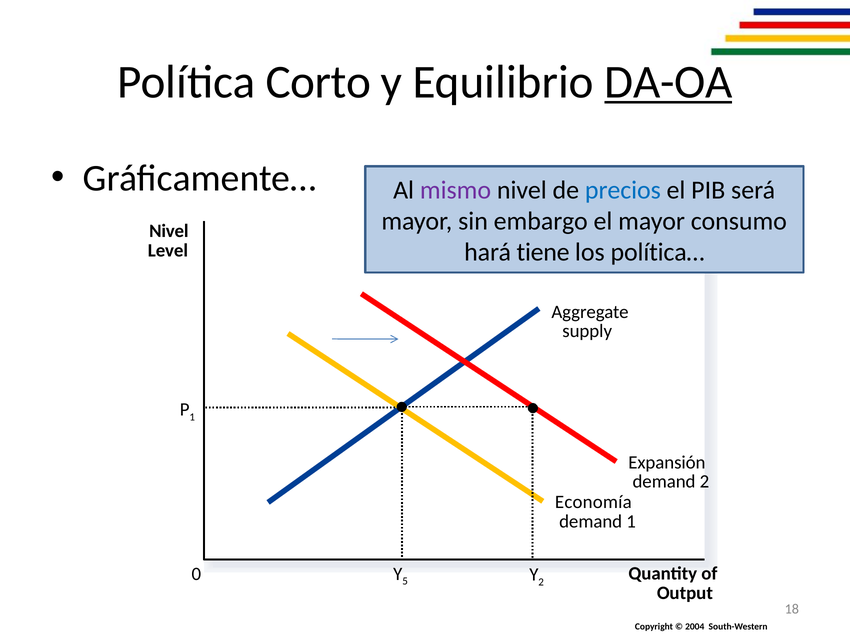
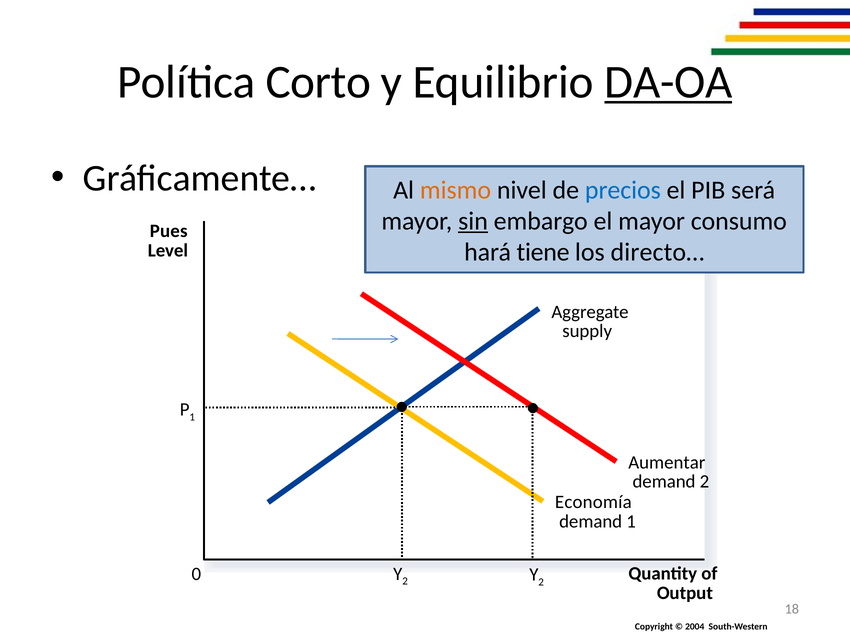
mismo colour: purple -> orange
sin underline: none -> present
Nivel at (169, 231): Nivel -> Pues
política…: política… -> directo…
Expansión: Expansión -> Aumentar
5 at (405, 581): 5 -> 2
